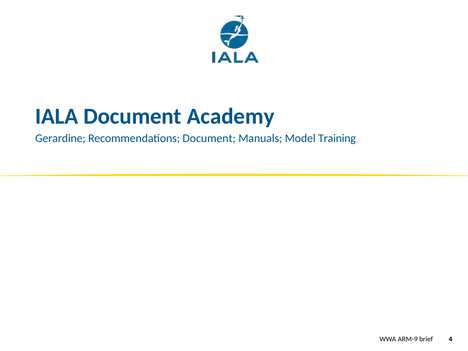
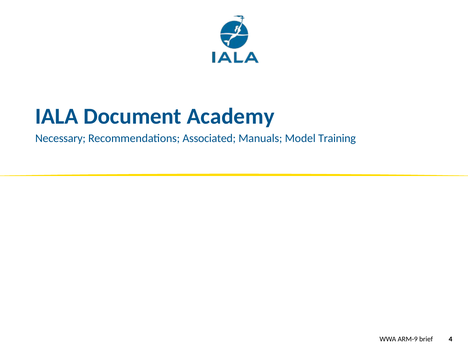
Gerardine: Gerardine -> Necessary
Recommendations Document: Document -> Associated
